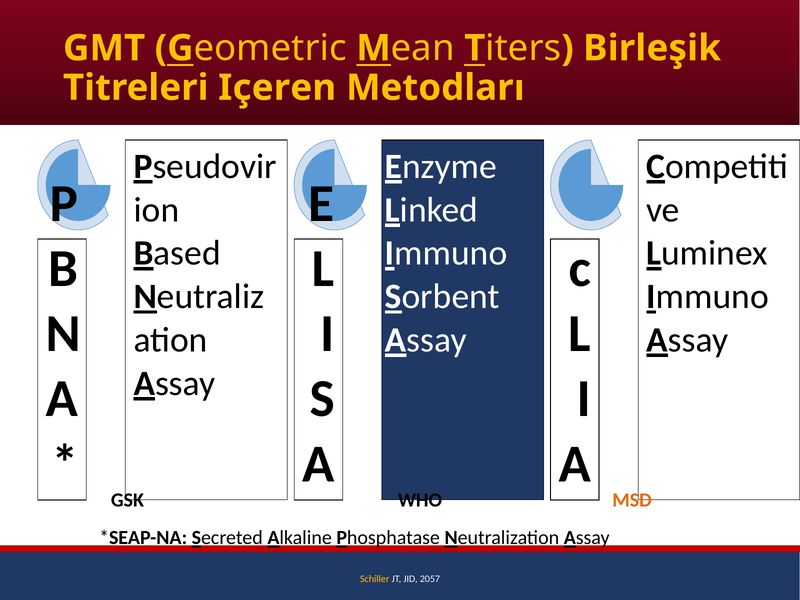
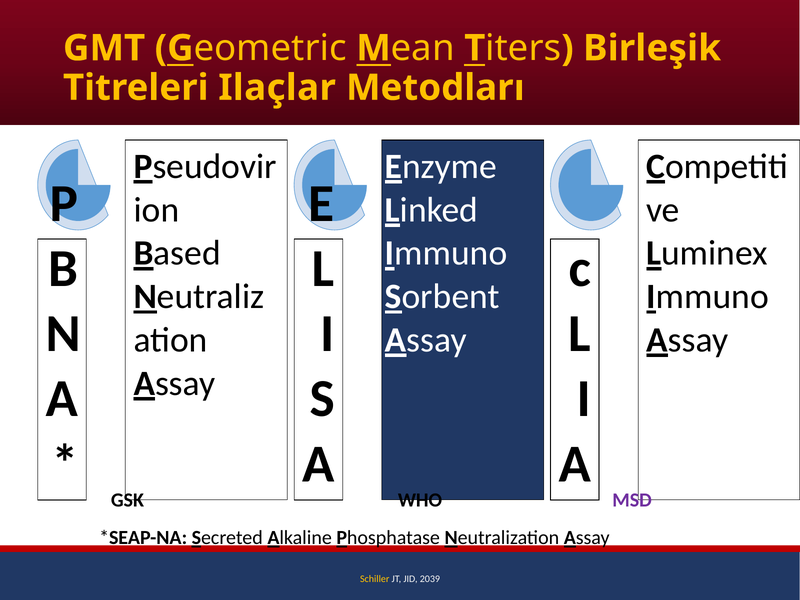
Içeren: Içeren -> Ilaçlar
MSD colour: orange -> purple
2057: 2057 -> 2039
